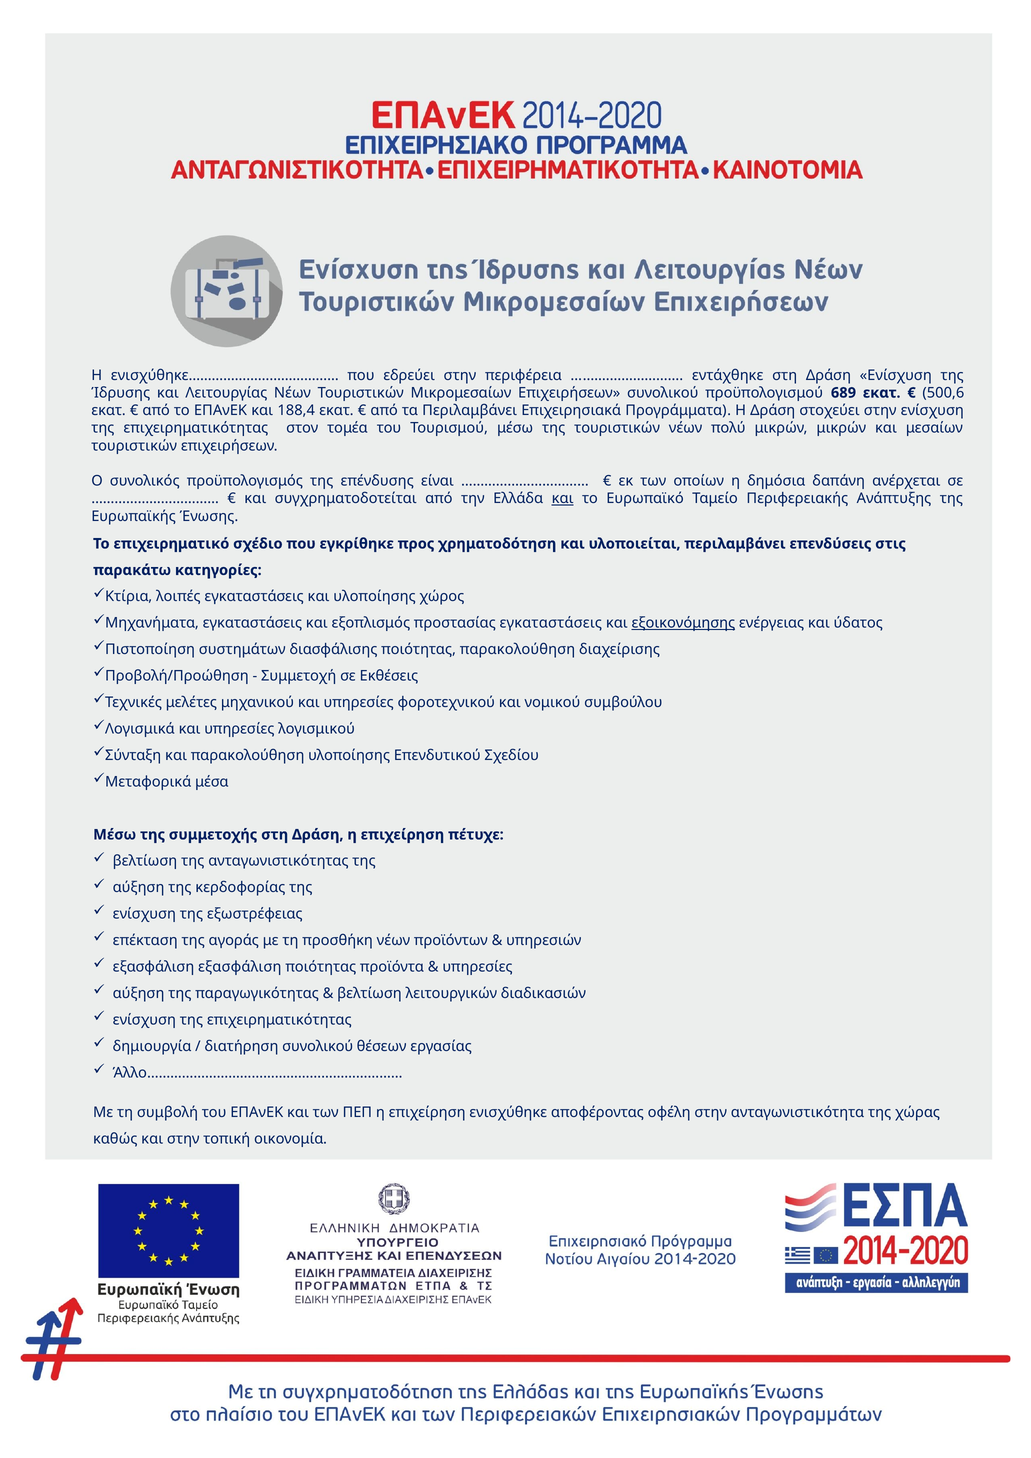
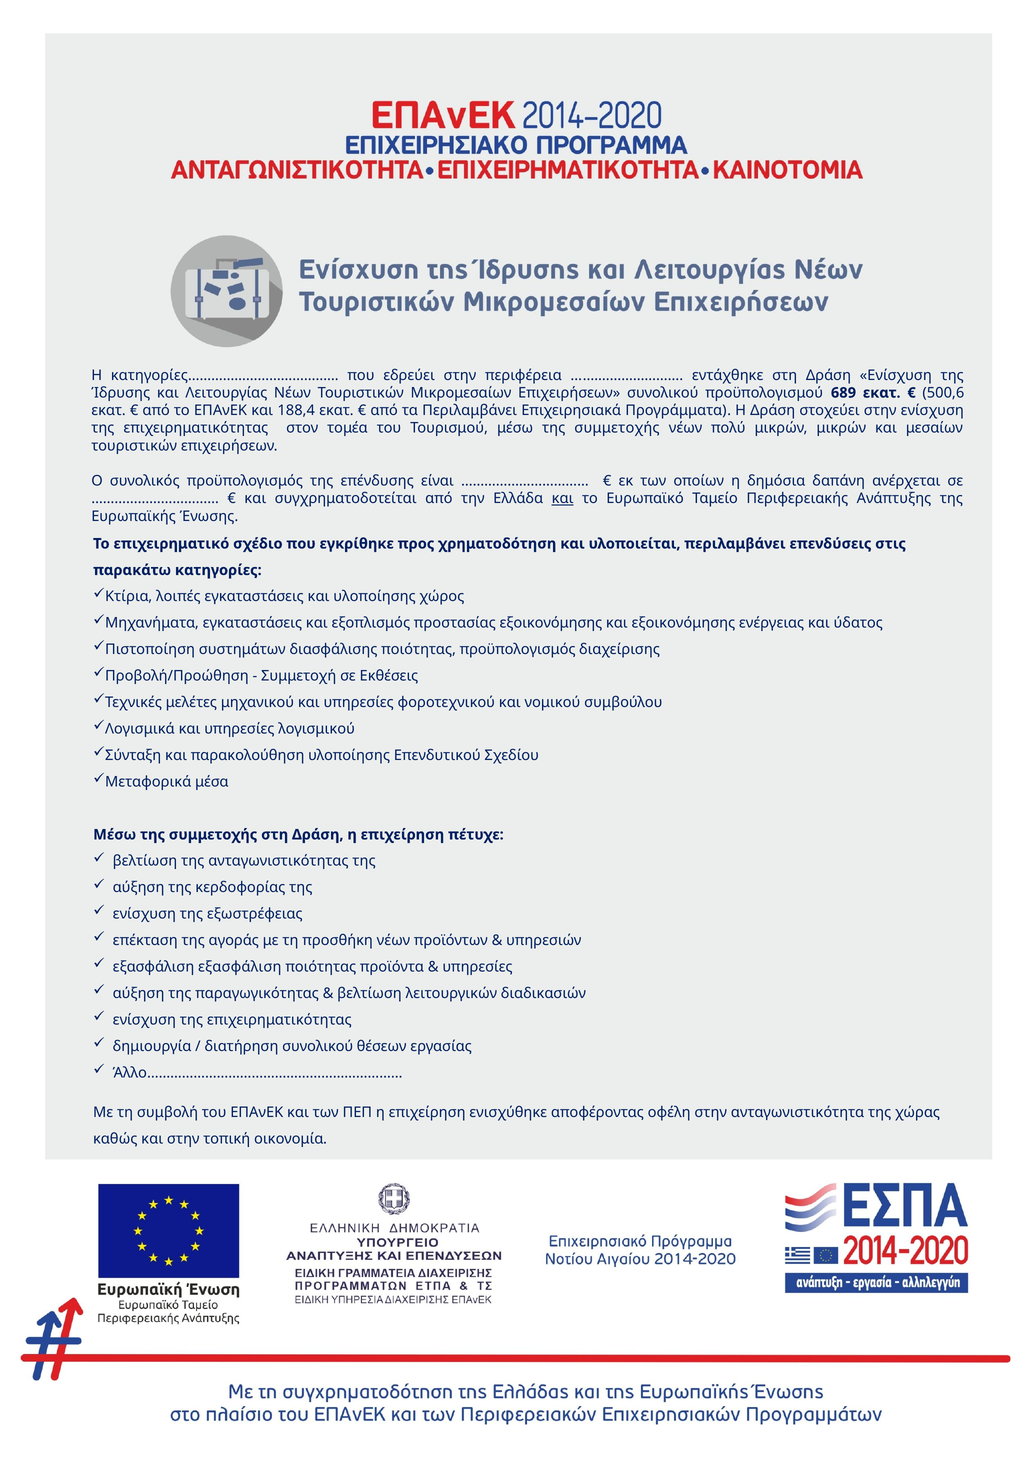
ενισχύθηκε…………………………………: ενισχύθηκε………………………………… -> κατηγορίες…………………………………
Τουρισμού μέσω της τουριστικών: τουριστικών -> συμμετοχής
προστασίας εγκαταστάσεις: εγκαταστάσεις -> εξοικονόμησης
εξοικονόμησης at (683, 623) underline: present -> none
ποιότητας παρακολούθηση: παρακολούθηση -> προϋπολογισμός
